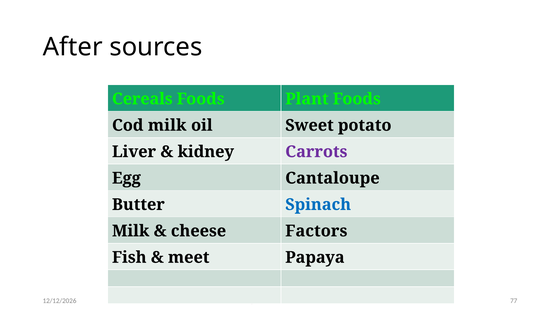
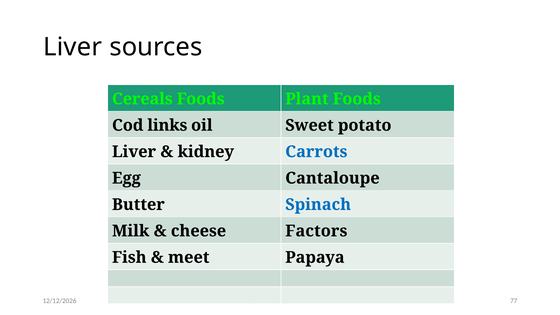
After at (73, 47): After -> Liver
Cod milk: milk -> links
Carrots colour: purple -> blue
